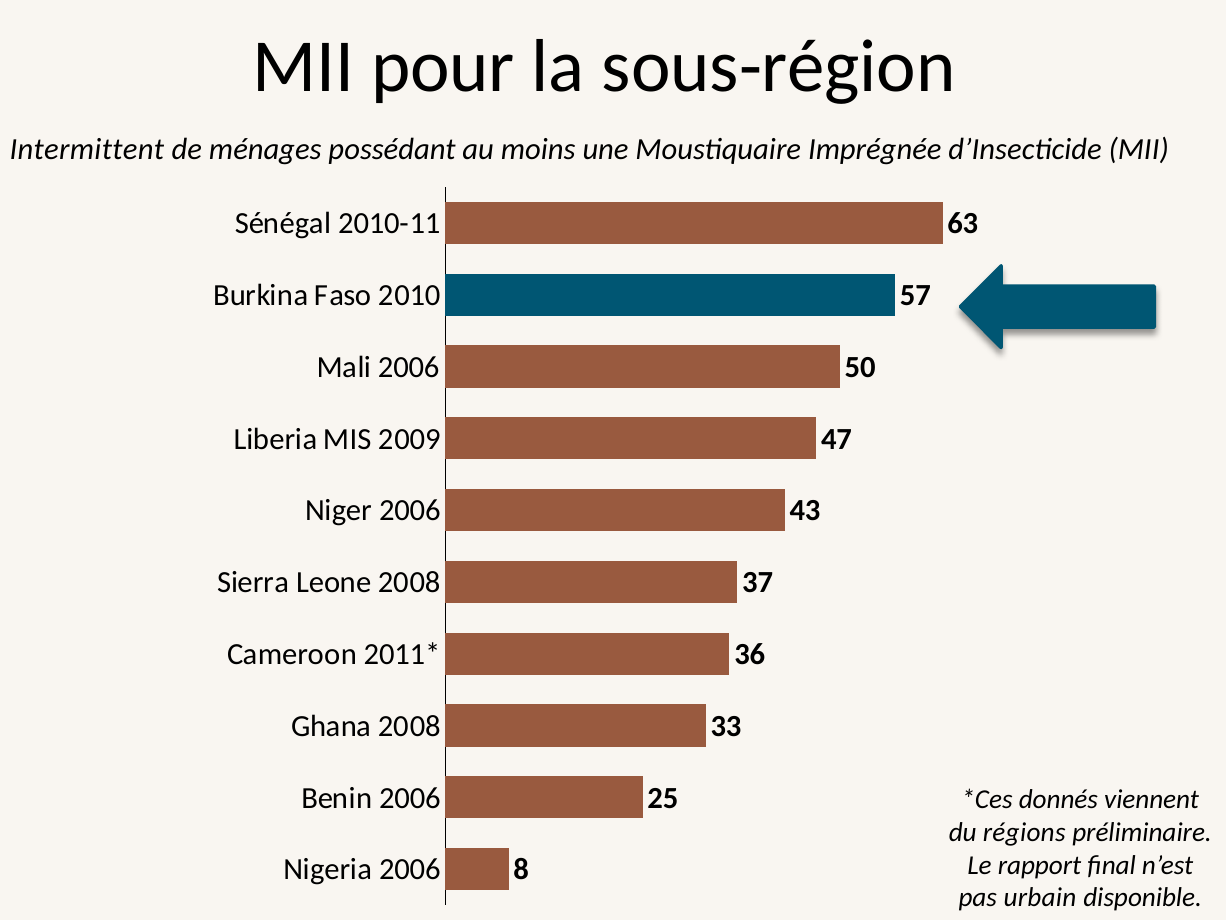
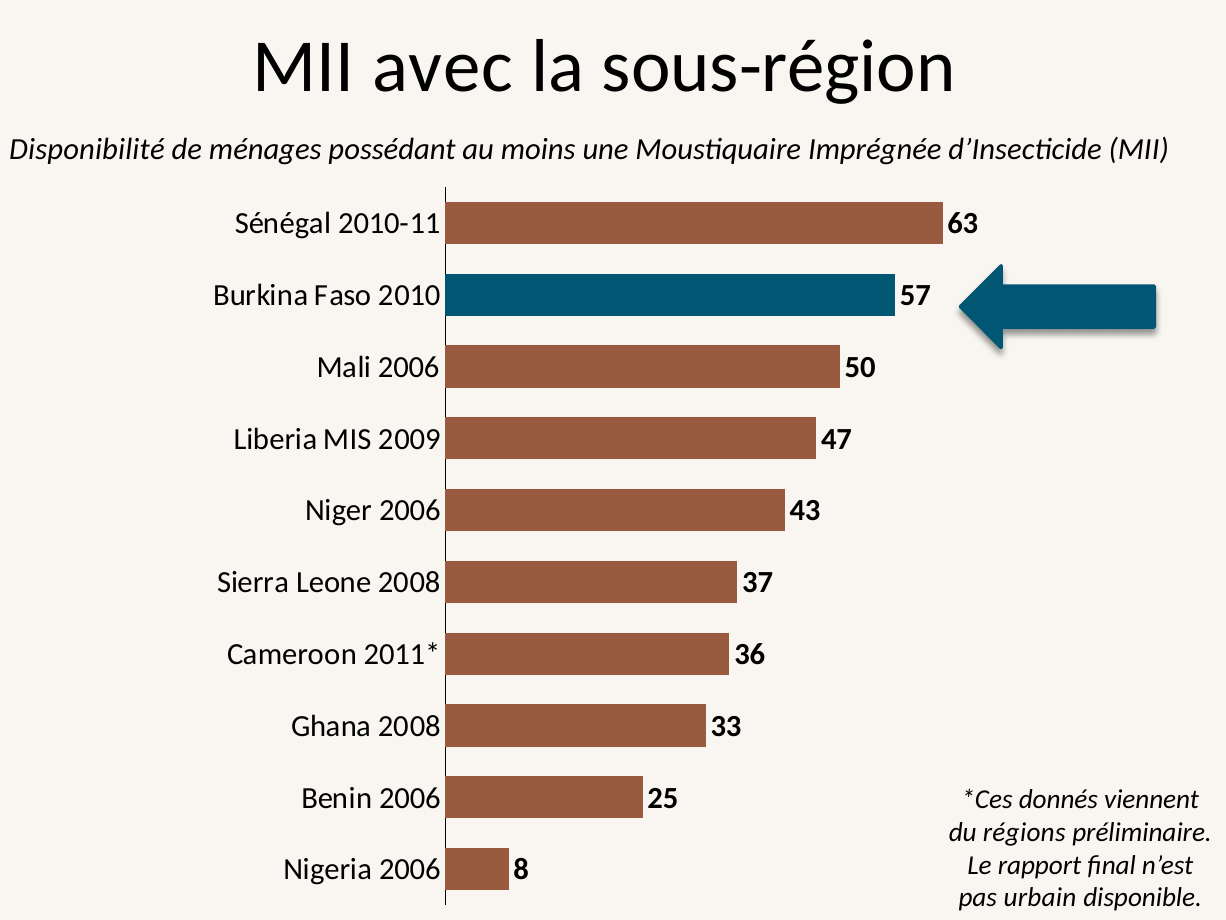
pour: pour -> avec
Intermittent: Intermittent -> Disponibilité
